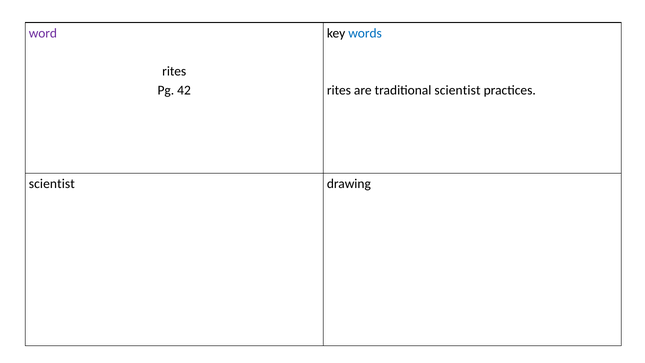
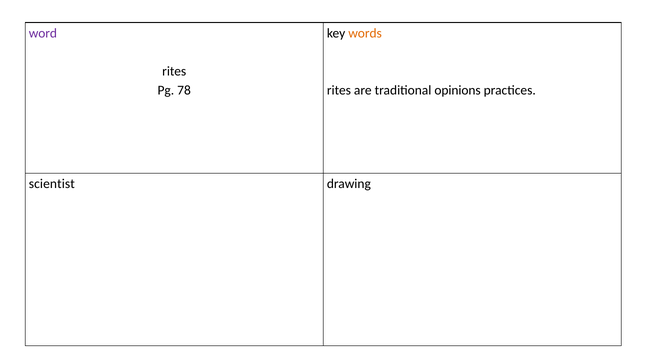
words colour: blue -> orange
42: 42 -> 78
traditional scientist: scientist -> opinions
